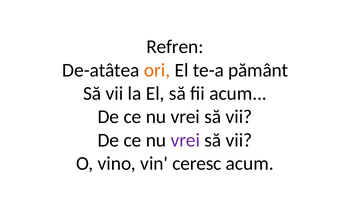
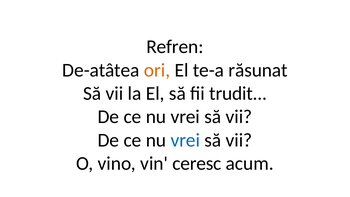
pământ: pământ -> răsunat
fii acum: acum -> trudit
vrei at (185, 140) colour: purple -> blue
